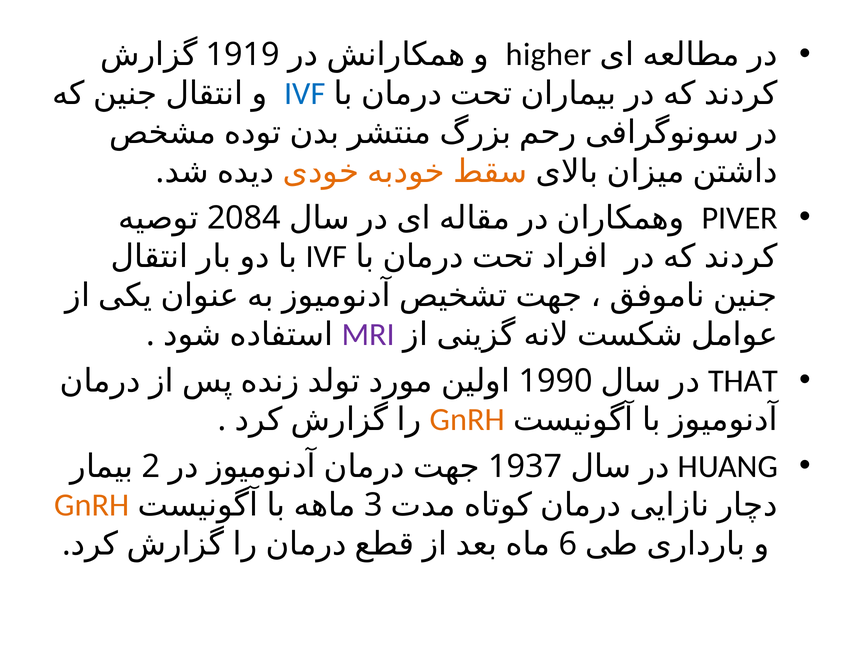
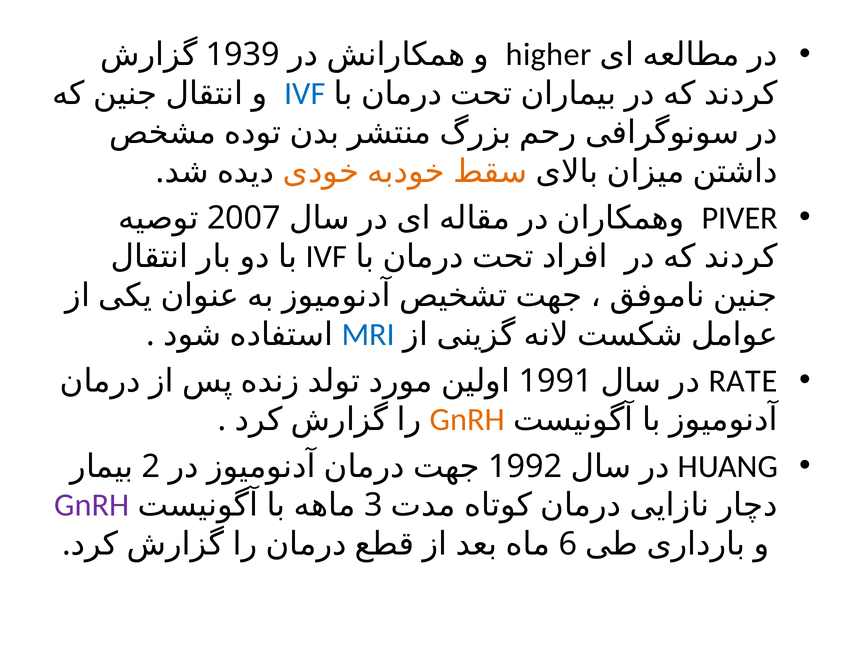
1919: 1919 -> 1939
2084: 2084 -> 2007
MRI colour: purple -> blue
THAT: THAT -> RATE
1990: 1990 -> 1991
1937: 1937 -> 1992
GnRH at (92, 505) colour: orange -> purple
